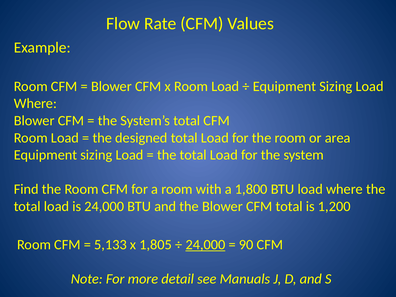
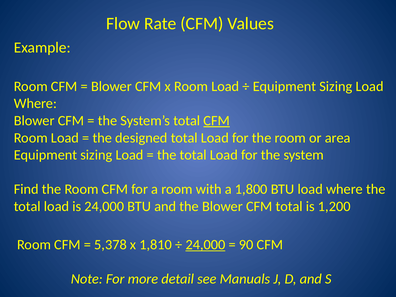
CFM at (217, 121) underline: none -> present
5,133: 5,133 -> 5,378
1,805: 1,805 -> 1,810
